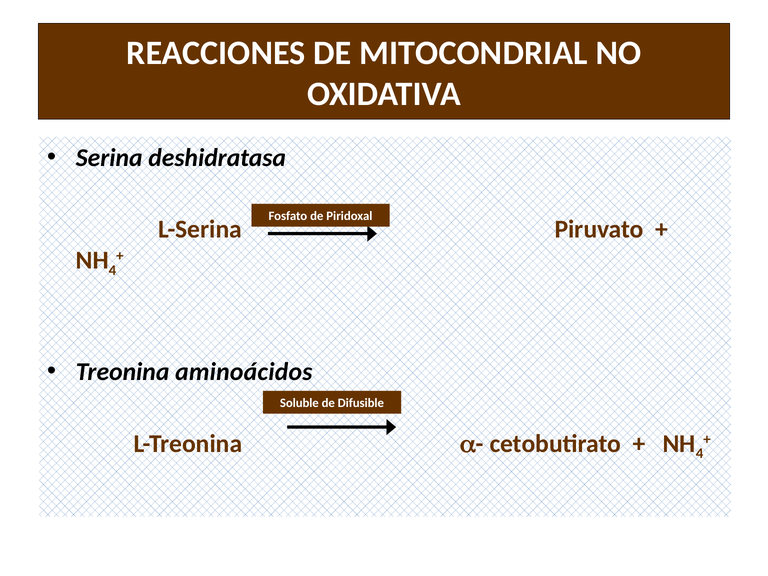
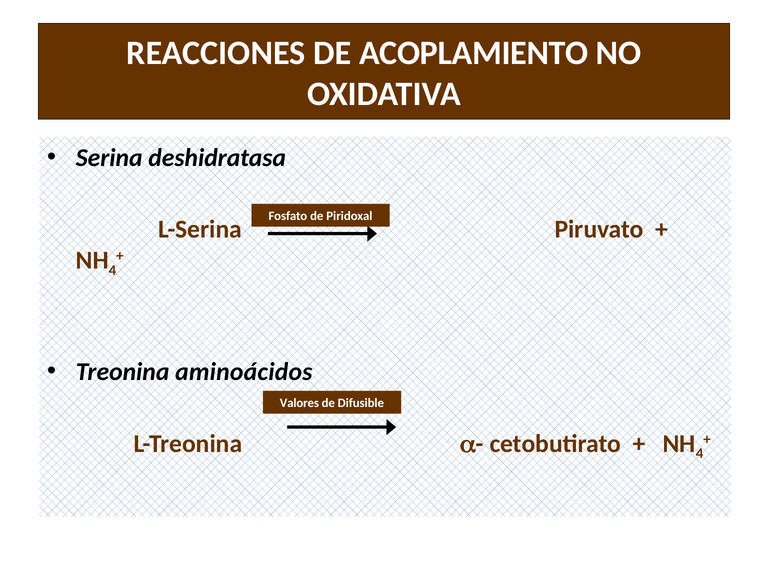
MITOCONDRIAL: MITOCONDRIAL -> ACOPLAMIENTO
Soluble: Soluble -> Valores
